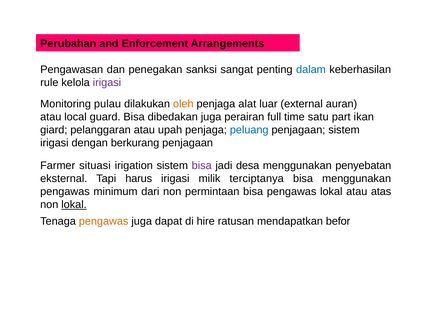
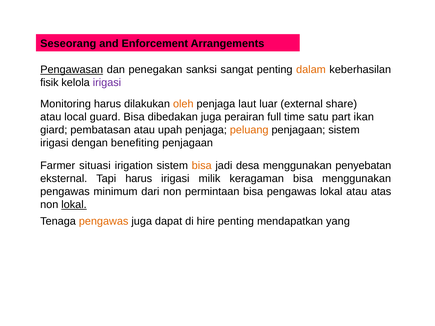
Perubahan: Perubahan -> Seseorang
Pengawasan underline: none -> present
dalam colour: blue -> orange
rule: rule -> fisik
Monitoring pulau: pulau -> harus
alat: alat -> laut
auran: auran -> share
pelanggaran: pelanggaran -> pembatasan
peluang colour: blue -> orange
berkurang: berkurang -> benefiting
bisa at (202, 166) colour: purple -> orange
terciptanya: terciptanya -> keragaman
hire ratusan: ratusan -> penting
befor: befor -> yang
